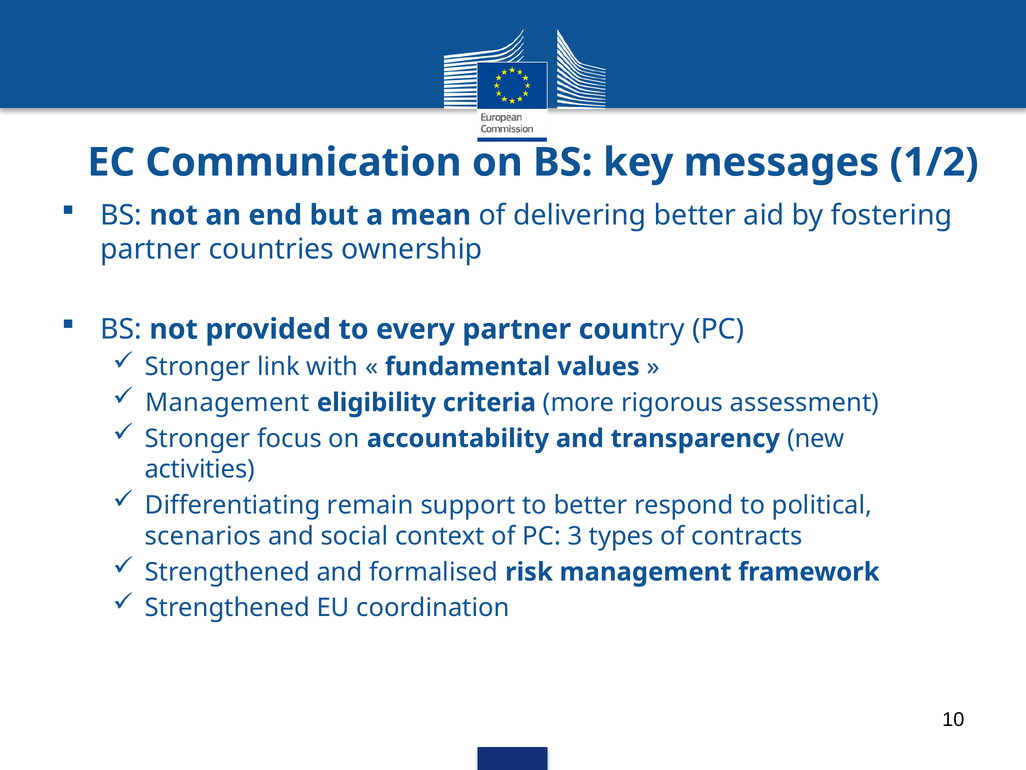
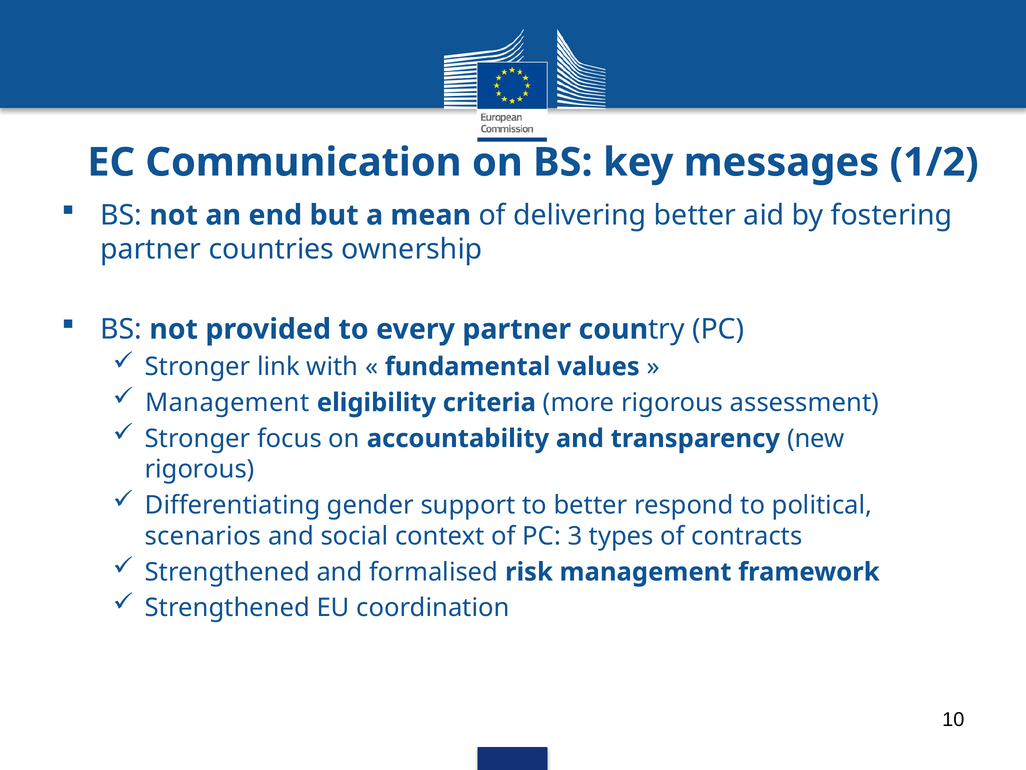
activities at (200, 469): activities -> rigorous
remain: remain -> gender
